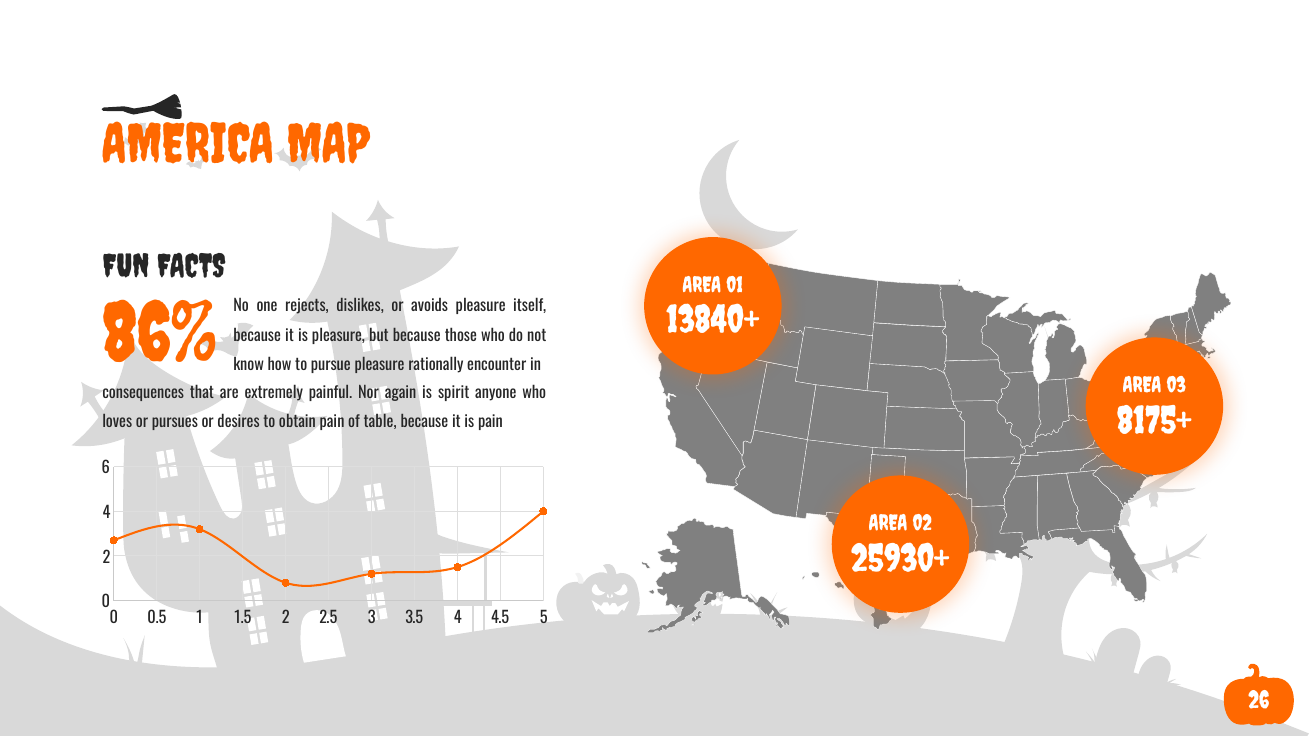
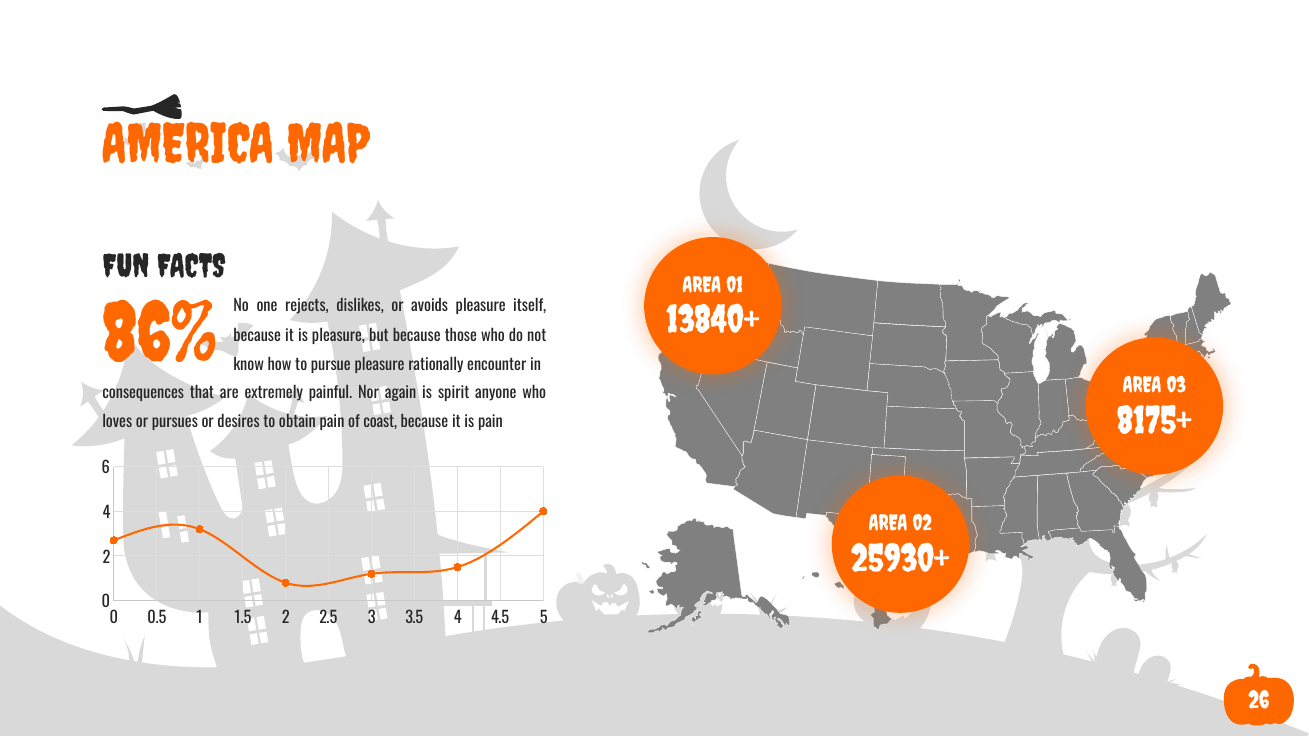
table: table -> coast
